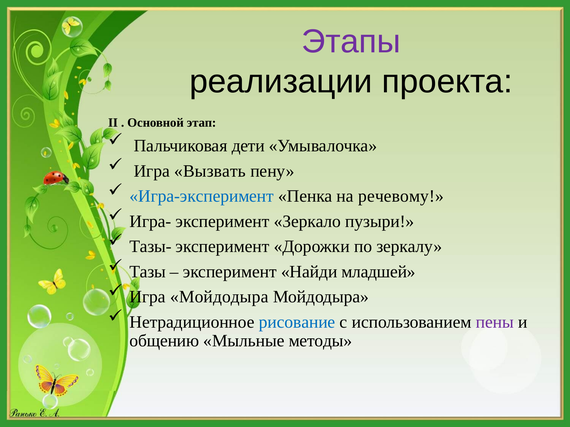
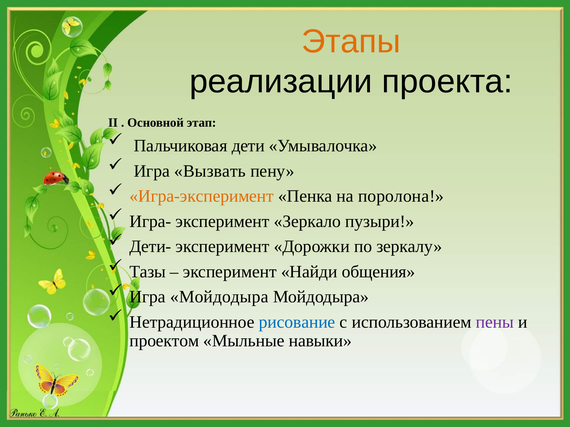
Этапы colour: purple -> orange
Игра-эксперимент colour: blue -> orange
речевому: речевому -> поролона
Тазы-: Тазы- -> Дети-
младшей: младшей -> общения
общению: общению -> проектом
методы: методы -> навыки
